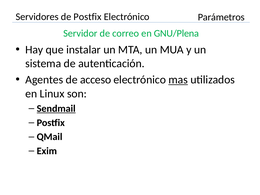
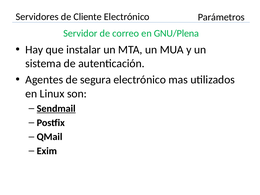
de Postfix: Postfix -> Cliente
acceso: acceso -> segura
mas underline: present -> none
